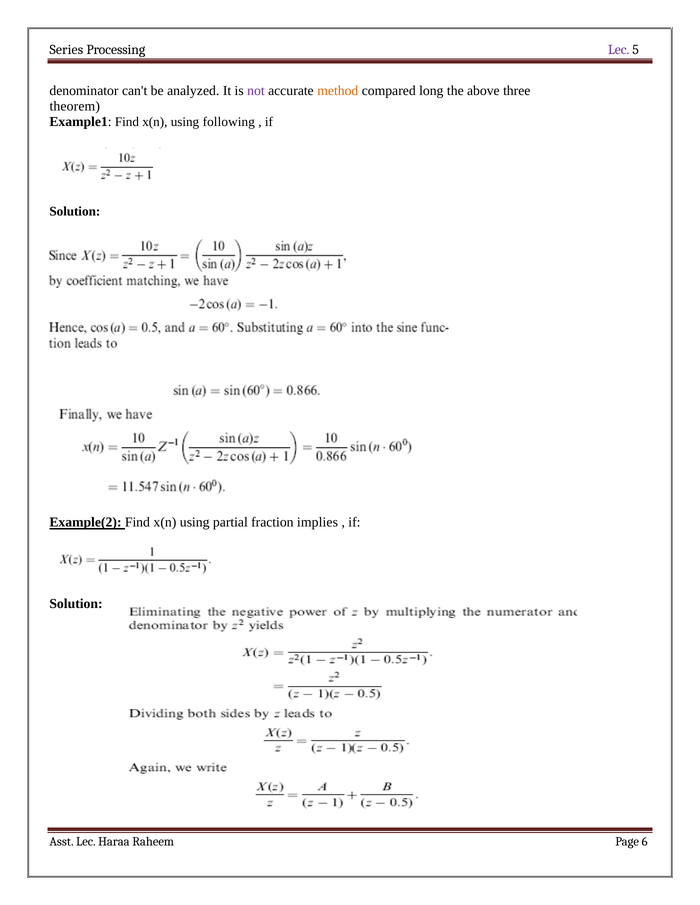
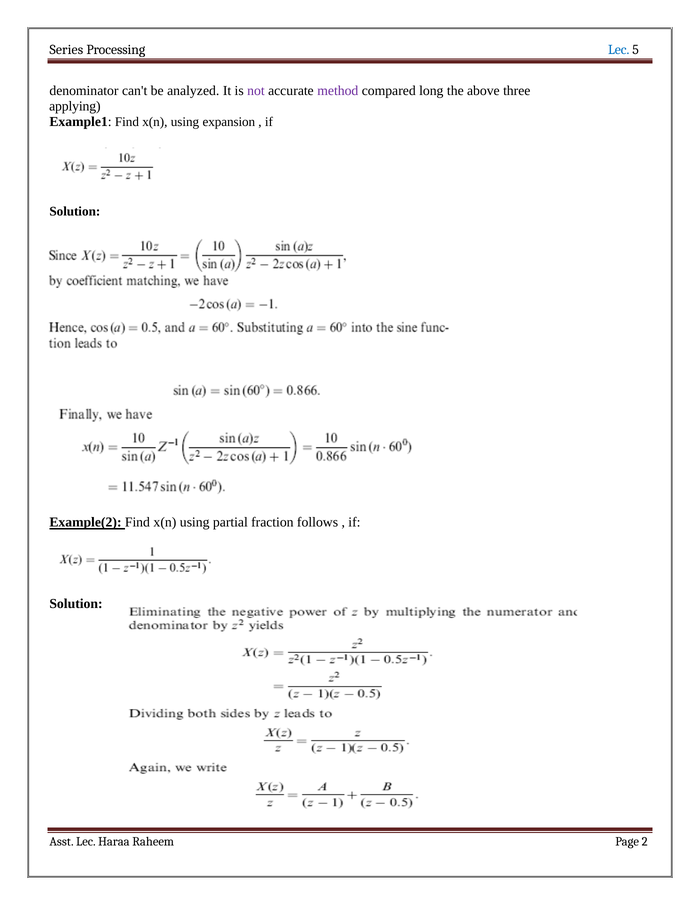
Lec at (619, 50) colour: purple -> blue
method colour: orange -> purple
theorem: theorem -> applying
following: following -> expansion
implies: implies -> follows
6: 6 -> 2
